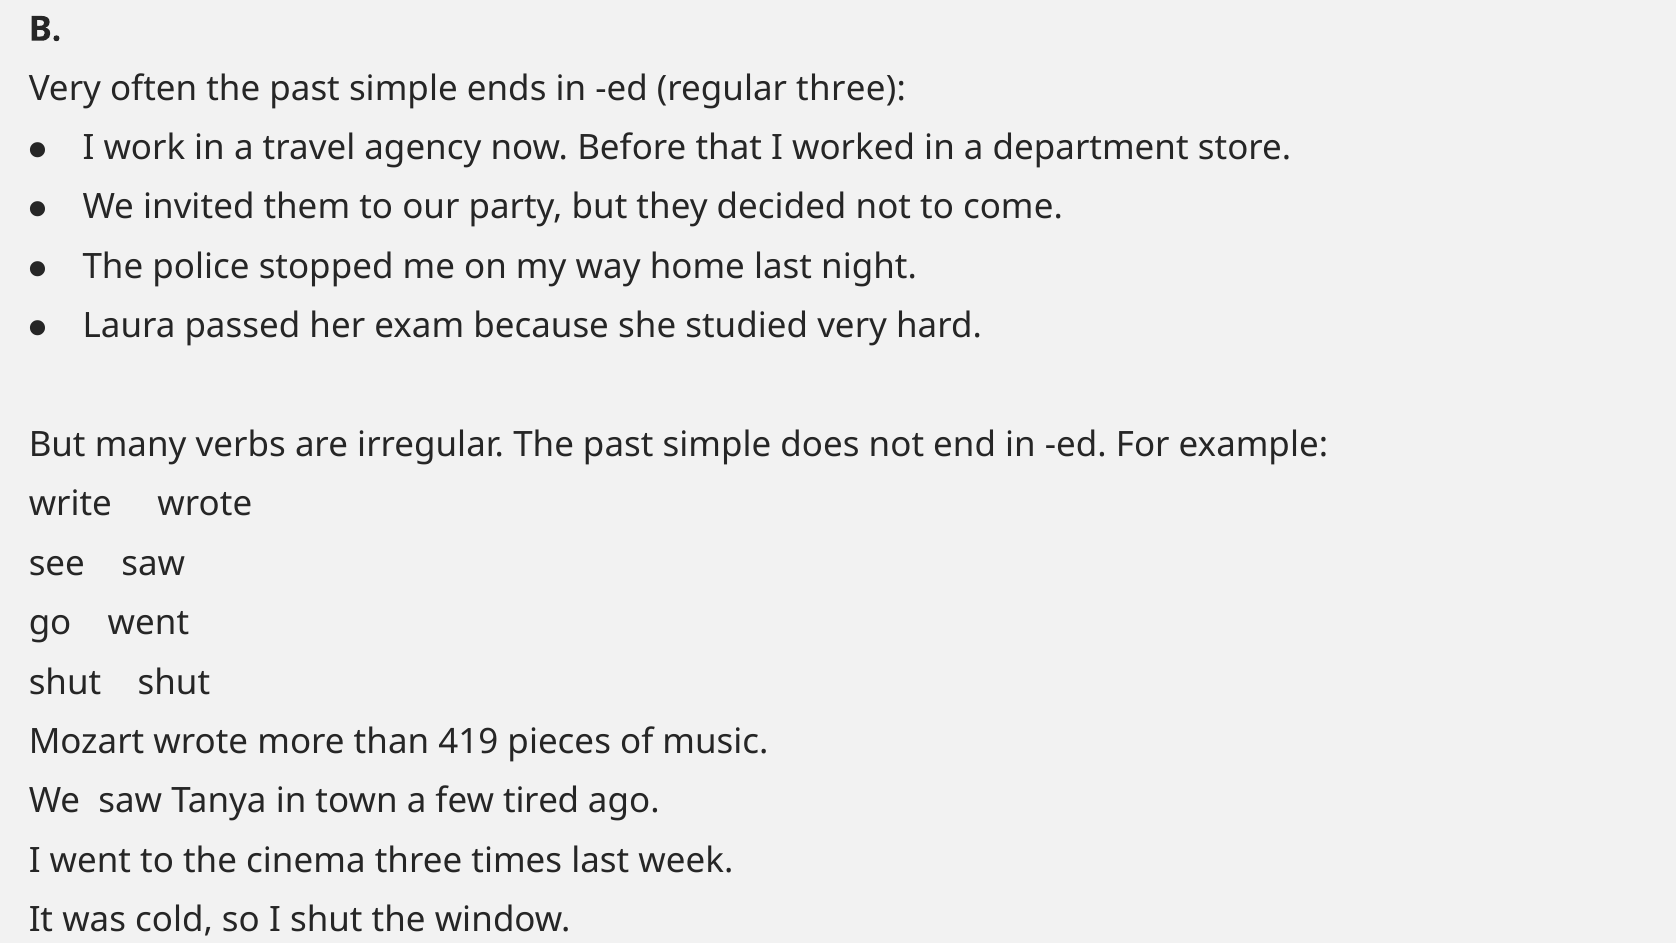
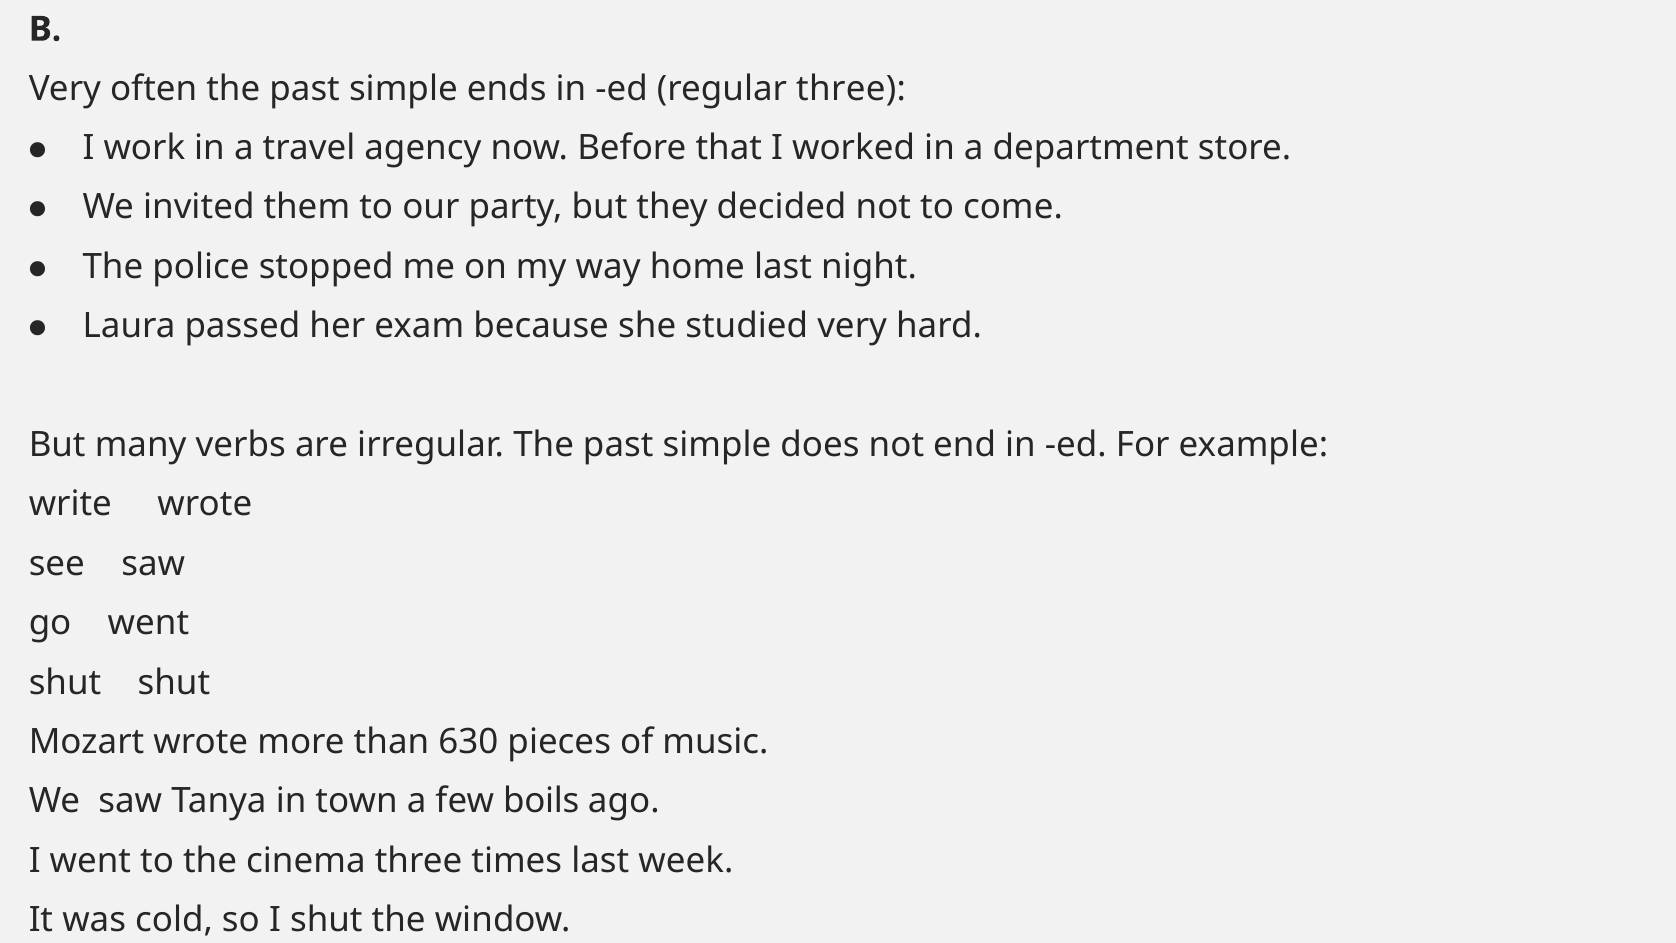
419: 419 -> 630
tired: tired -> boils
